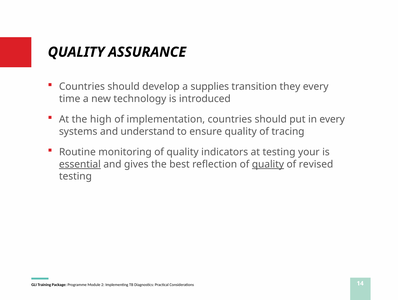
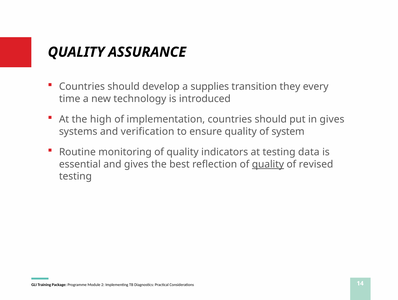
in every: every -> gives
understand: understand -> verification
tracing: tracing -> system
your: your -> data
essential underline: present -> none
